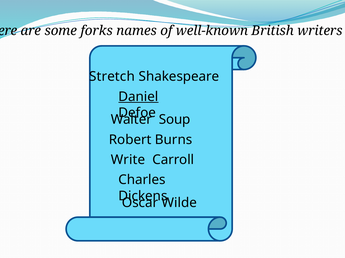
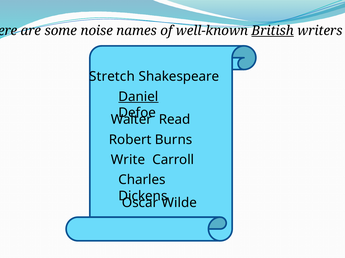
forks: forks -> noise
British underline: none -> present
Soup: Soup -> Read
